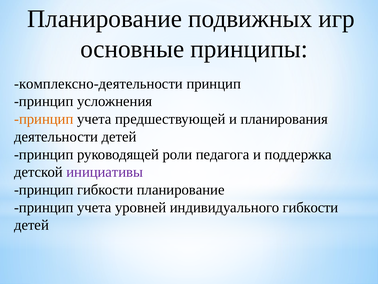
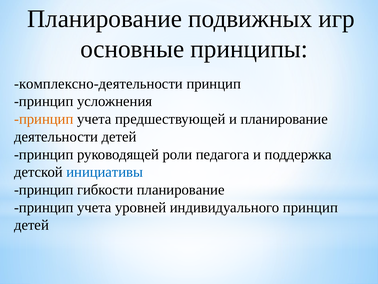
и планирования: планирования -> планирование
инициативы colour: purple -> blue
индивидуального гибкости: гибкости -> принцип
